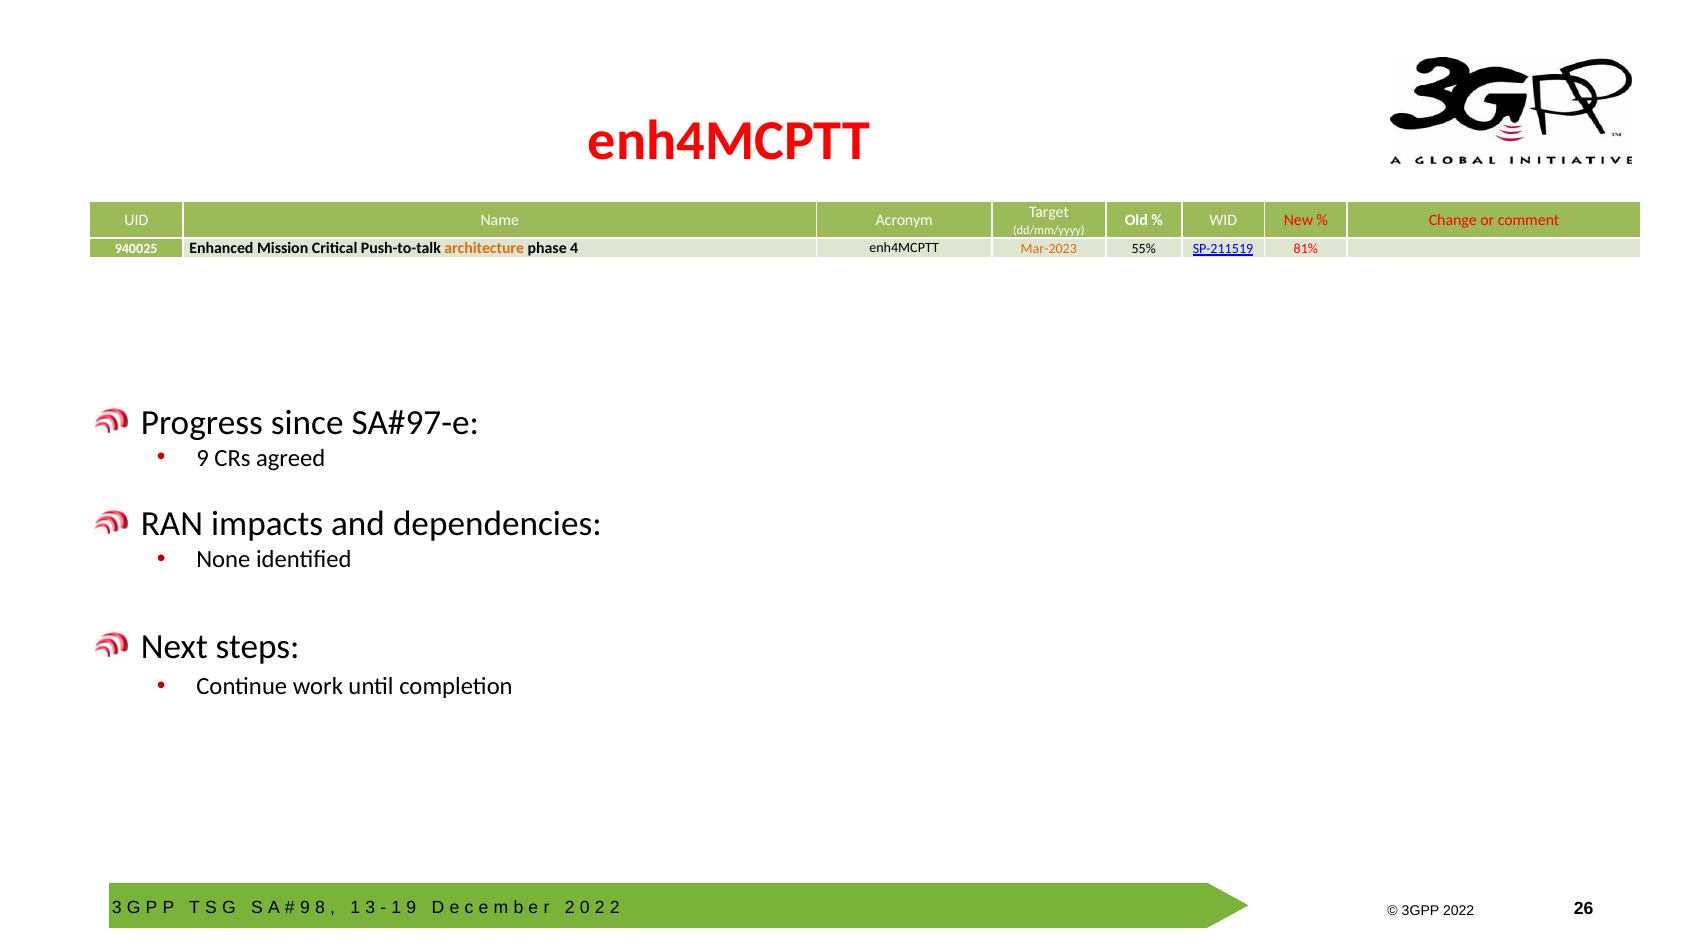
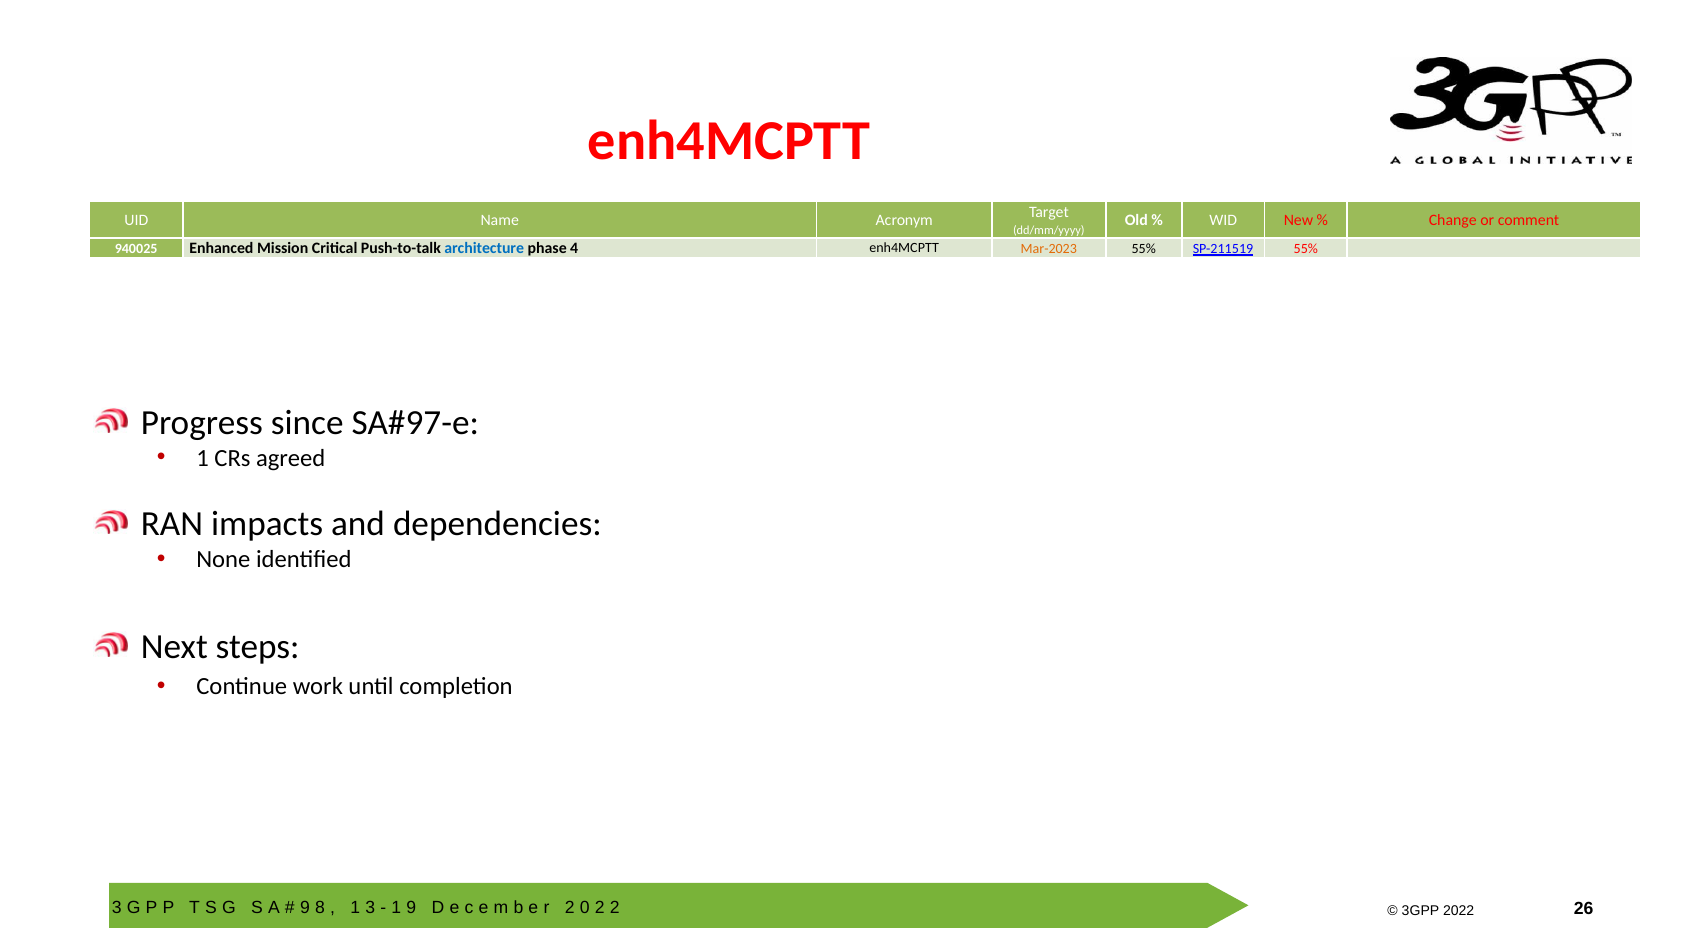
architecture colour: orange -> blue
SP-211519 81%: 81% -> 55%
9 at (203, 458): 9 -> 1
